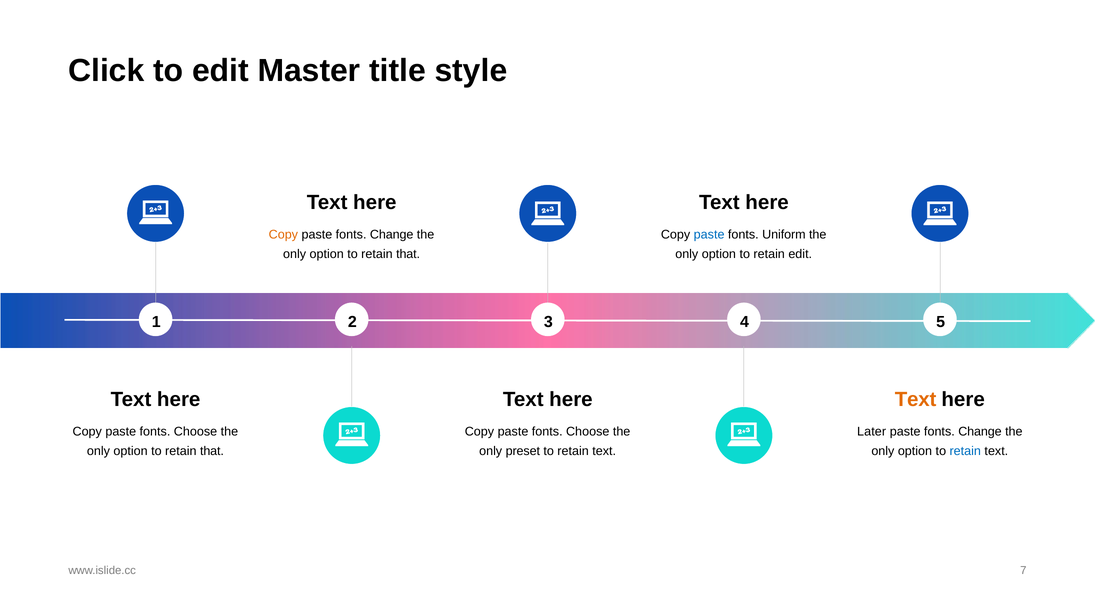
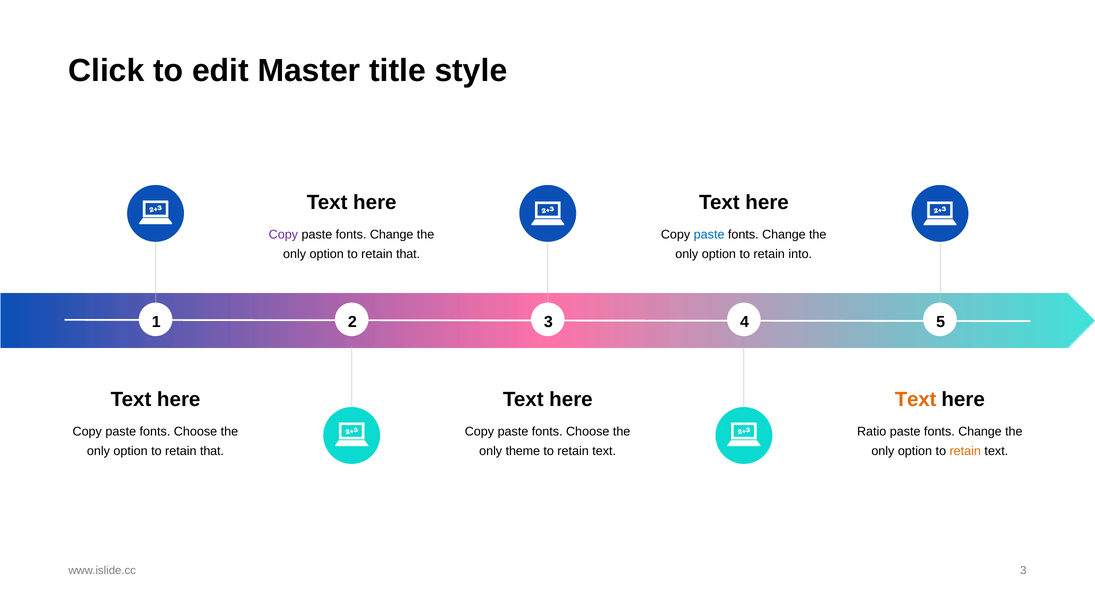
Copy at (283, 235) colour: orange -> purple
Uniform at (784, 235): Uniform -> Change
retain edit: edit -> into
Later: Later -> Ratio
preset: preset -> theme
retain at (965, 451) colour: blue -> orange
www.islide.cc 7: 7 -> 3
